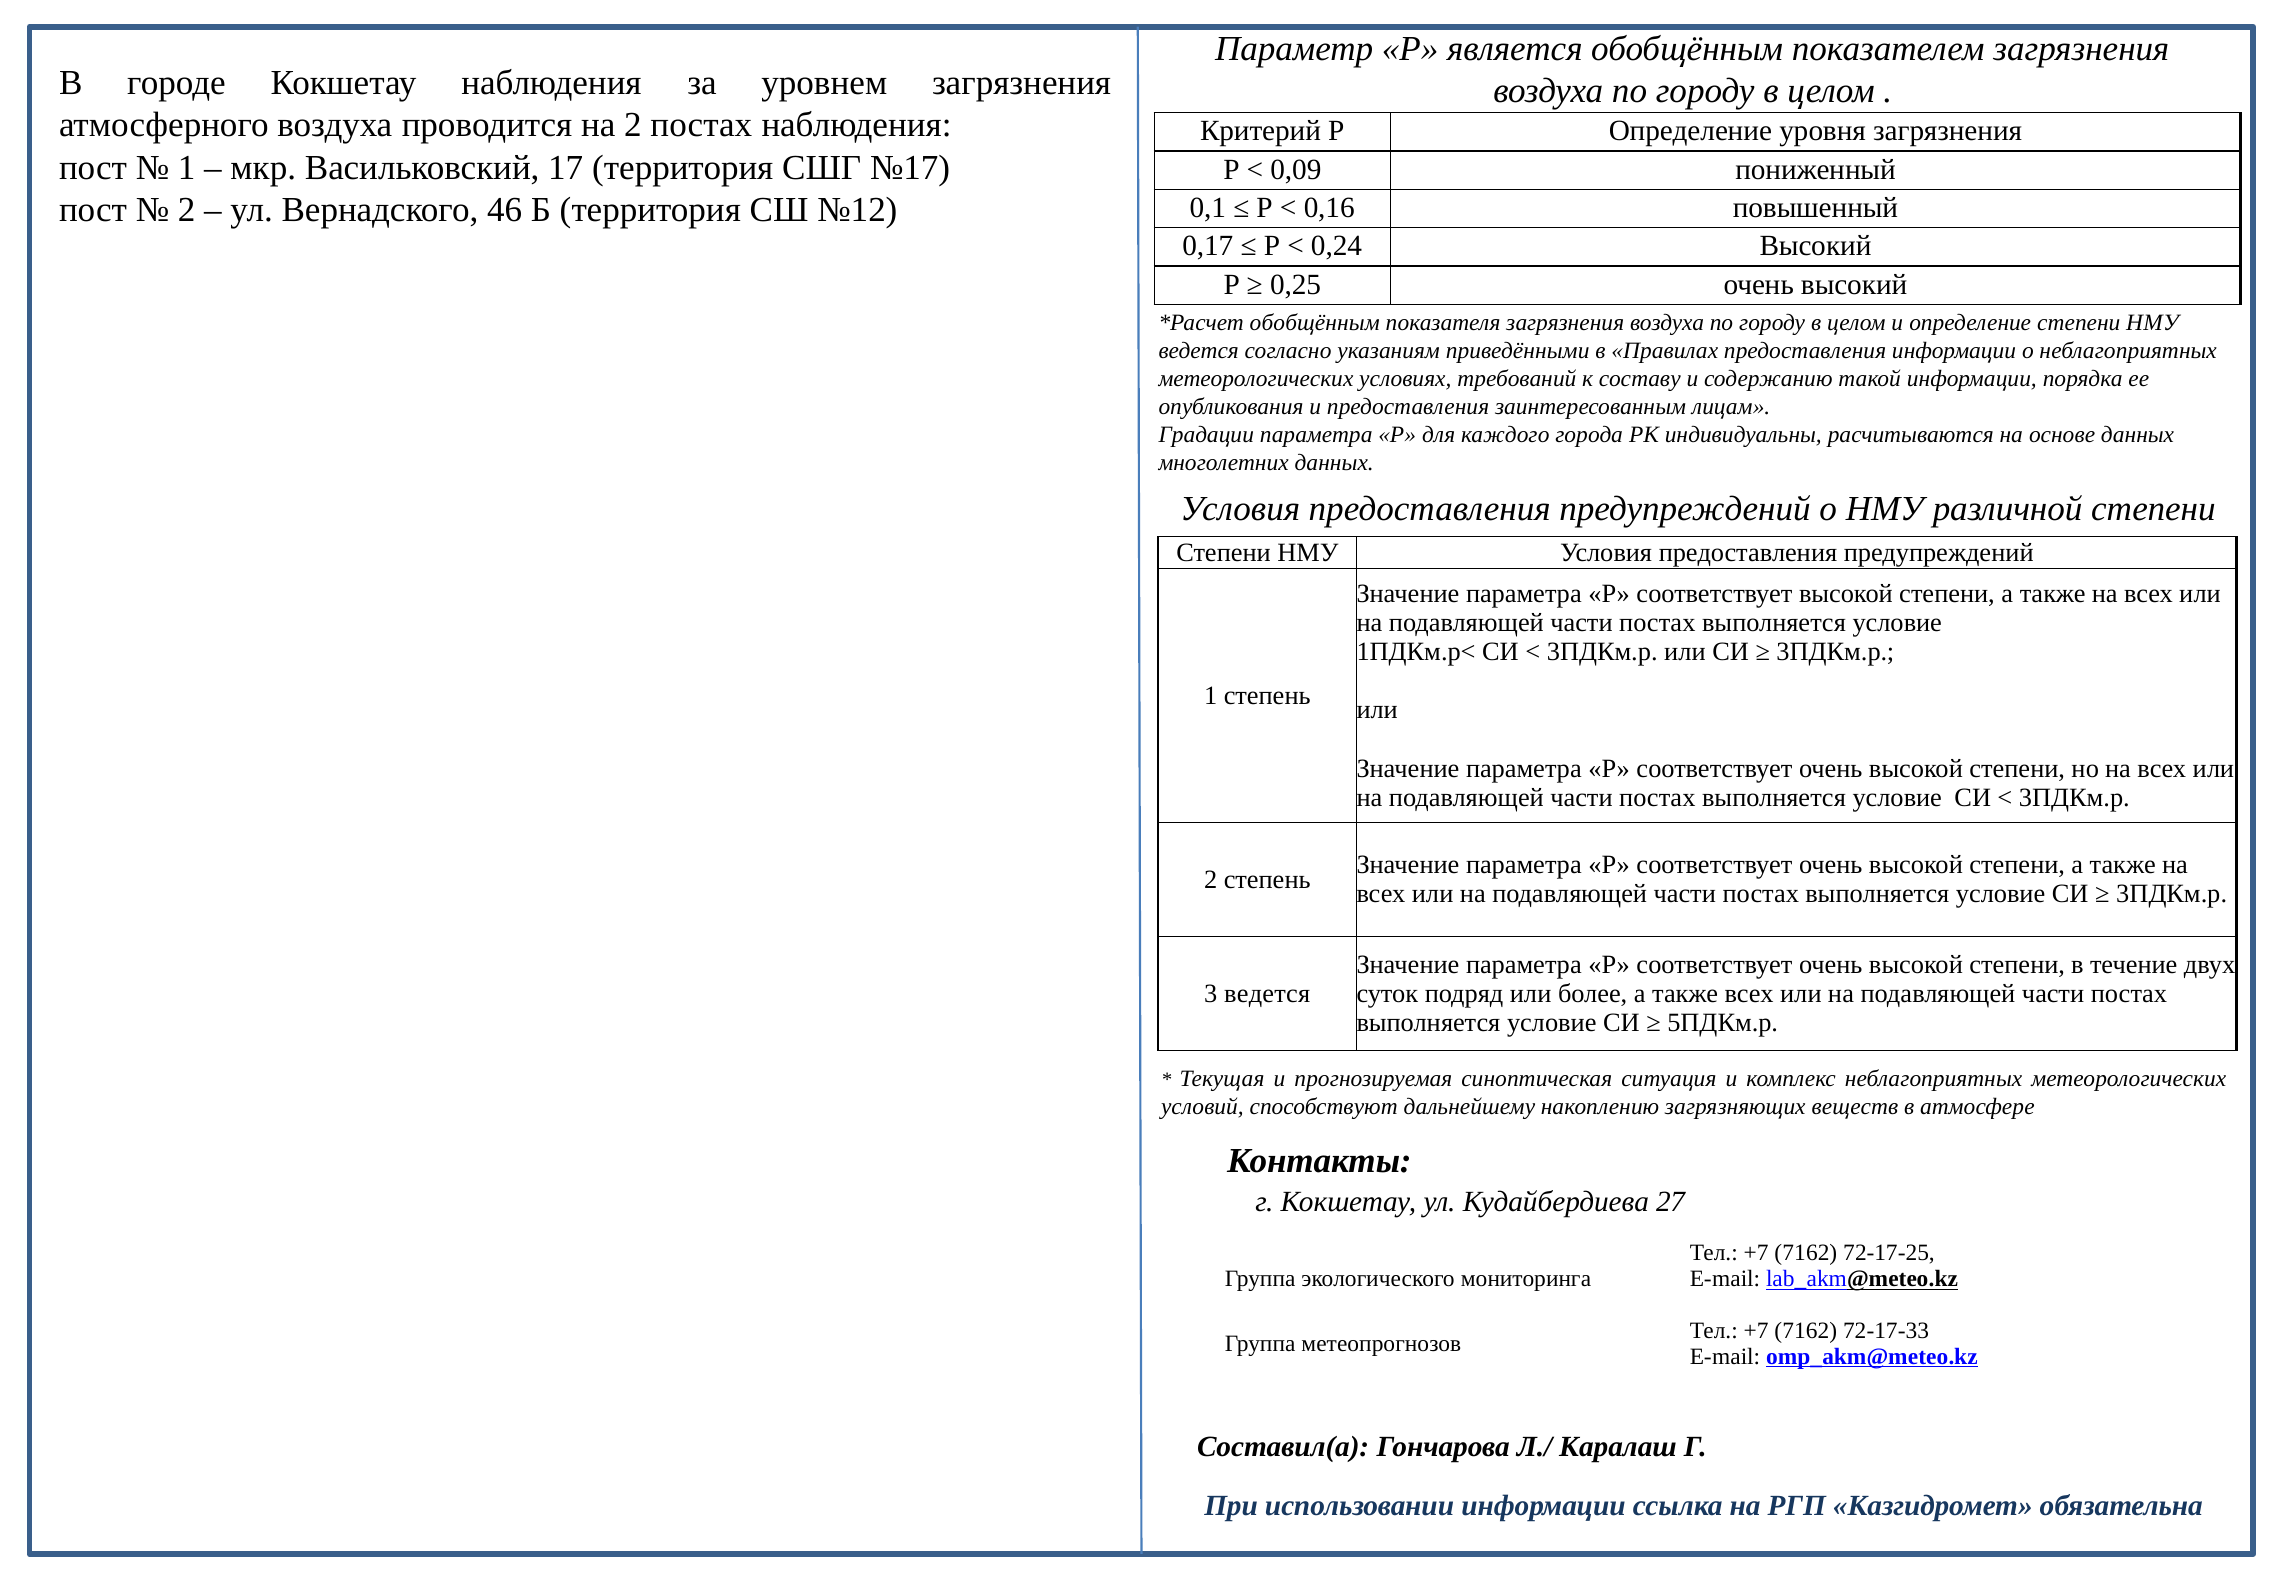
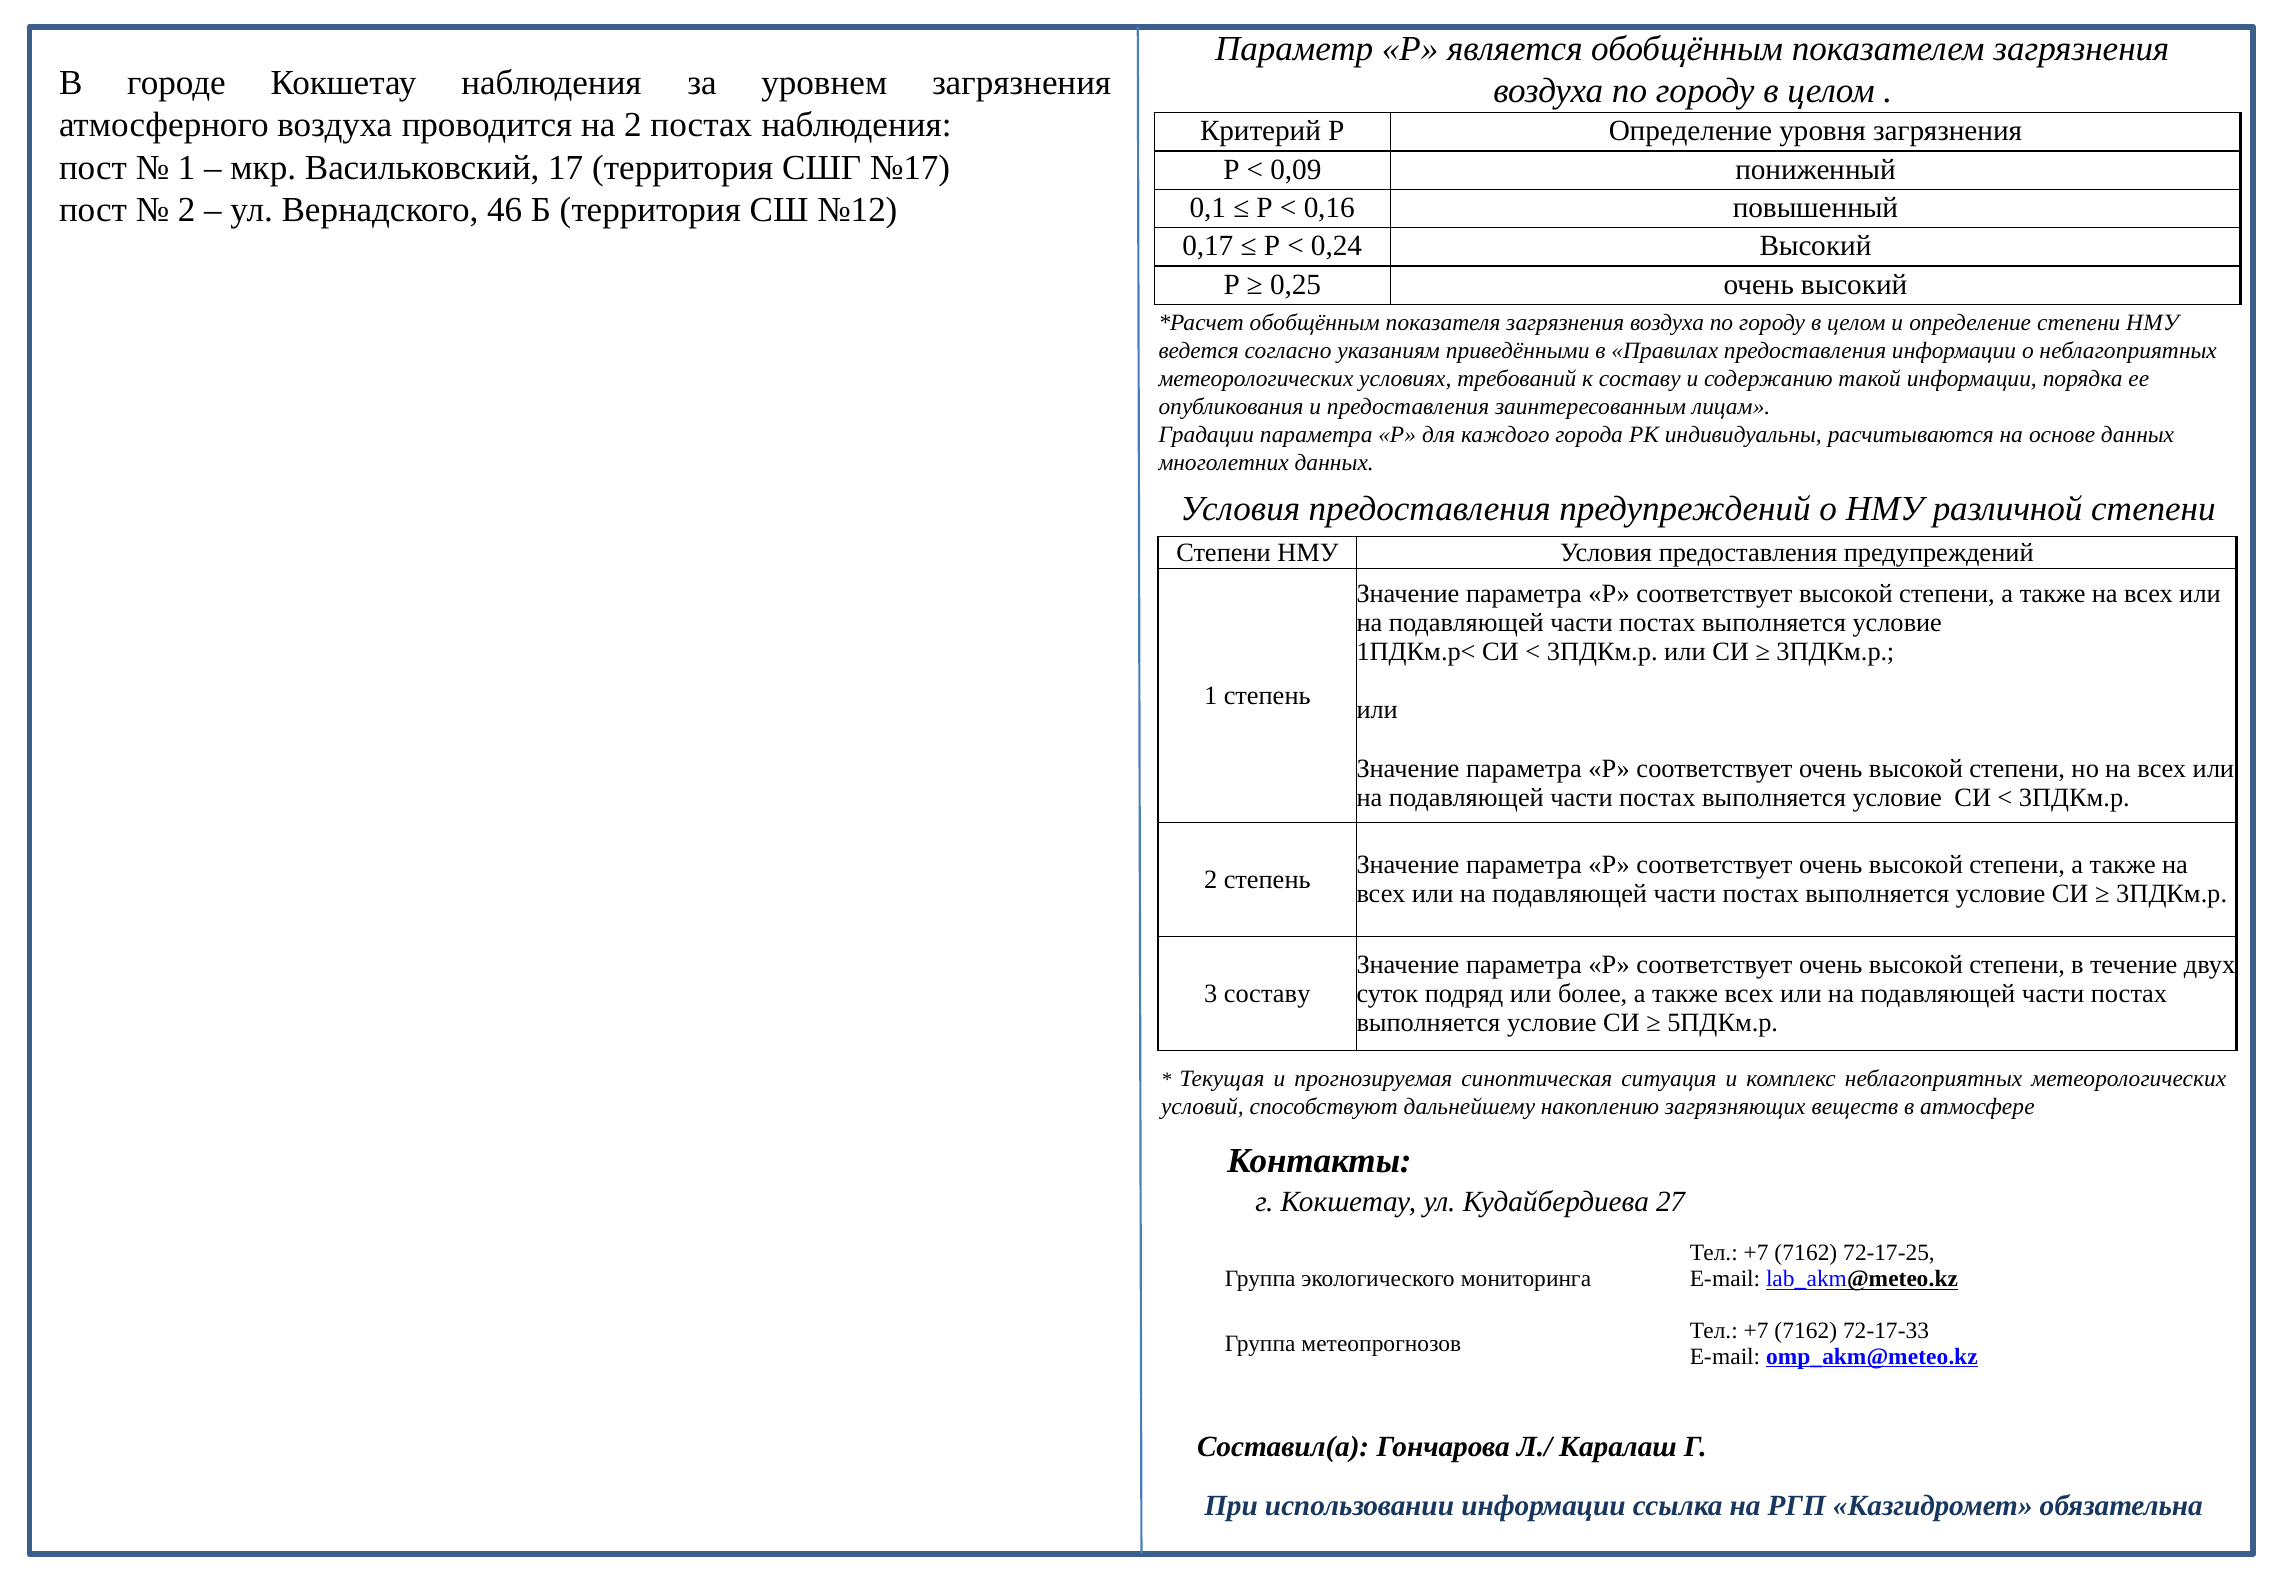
3 ведется: ведется -> составу
